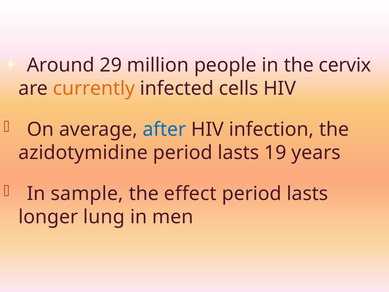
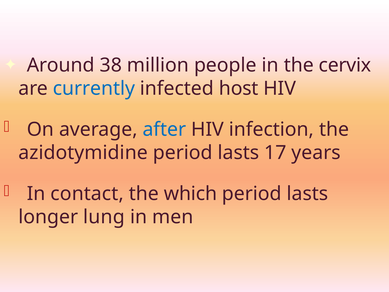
29: 29 -> 38
currently colour: orange -> blue
cells: cells -> host
19: 19 -> 17
sample: sample -> contact
effect: effect -> which
